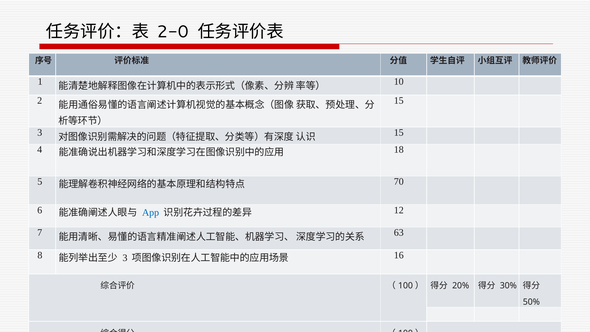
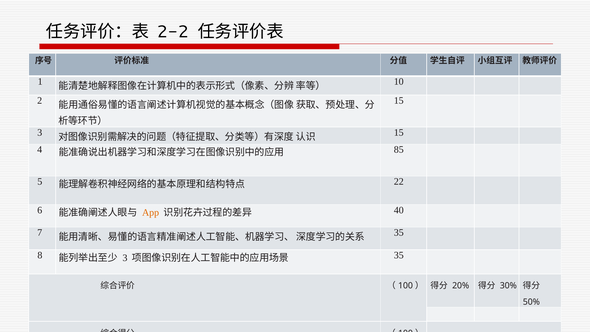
2-0: 2-0 -> 2-2
18: 18 -> 85
70: 70 -> 22
App colour: blue -> orange
12: 12 -> 40
63 at (399, 233): 63 -> 35
16 at (399, 255): 16 -> 35
